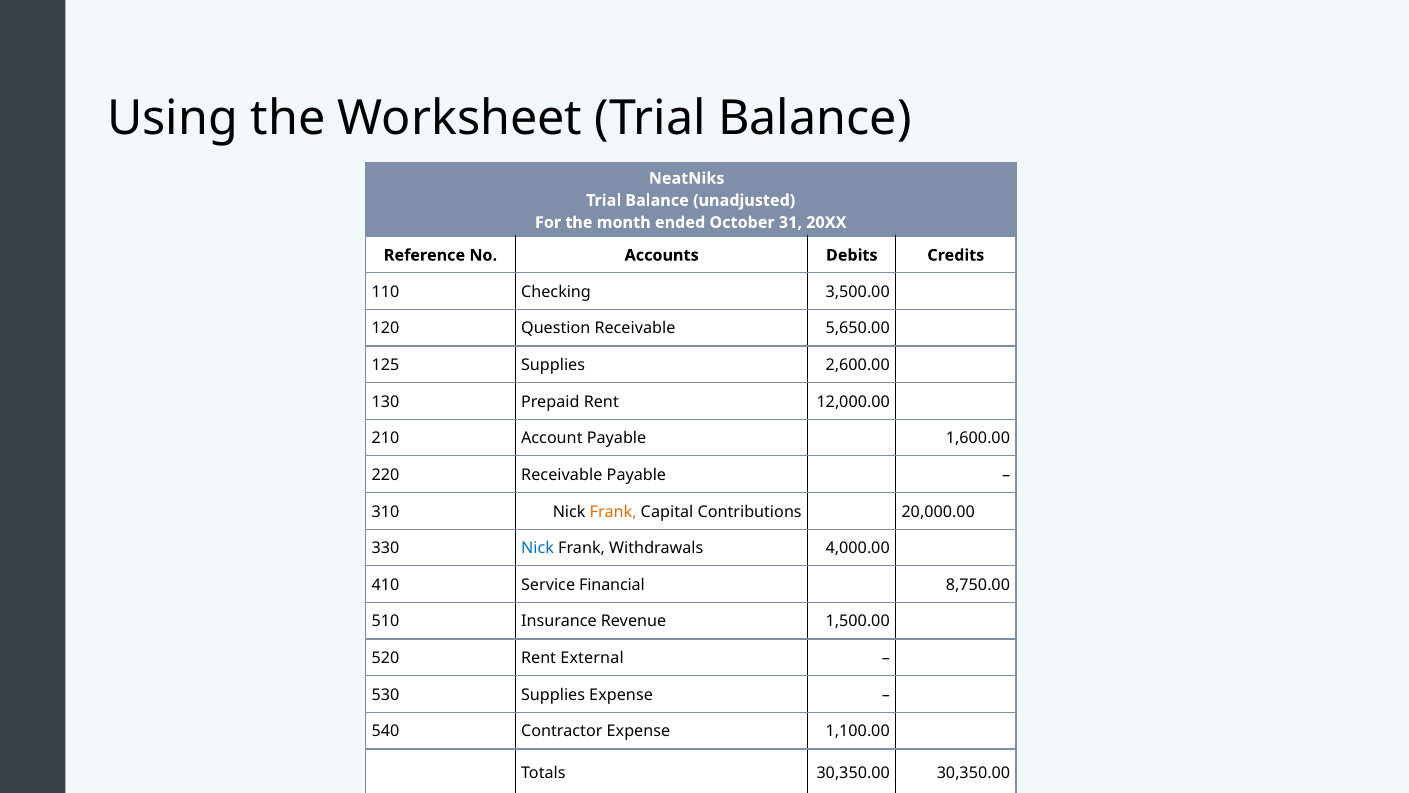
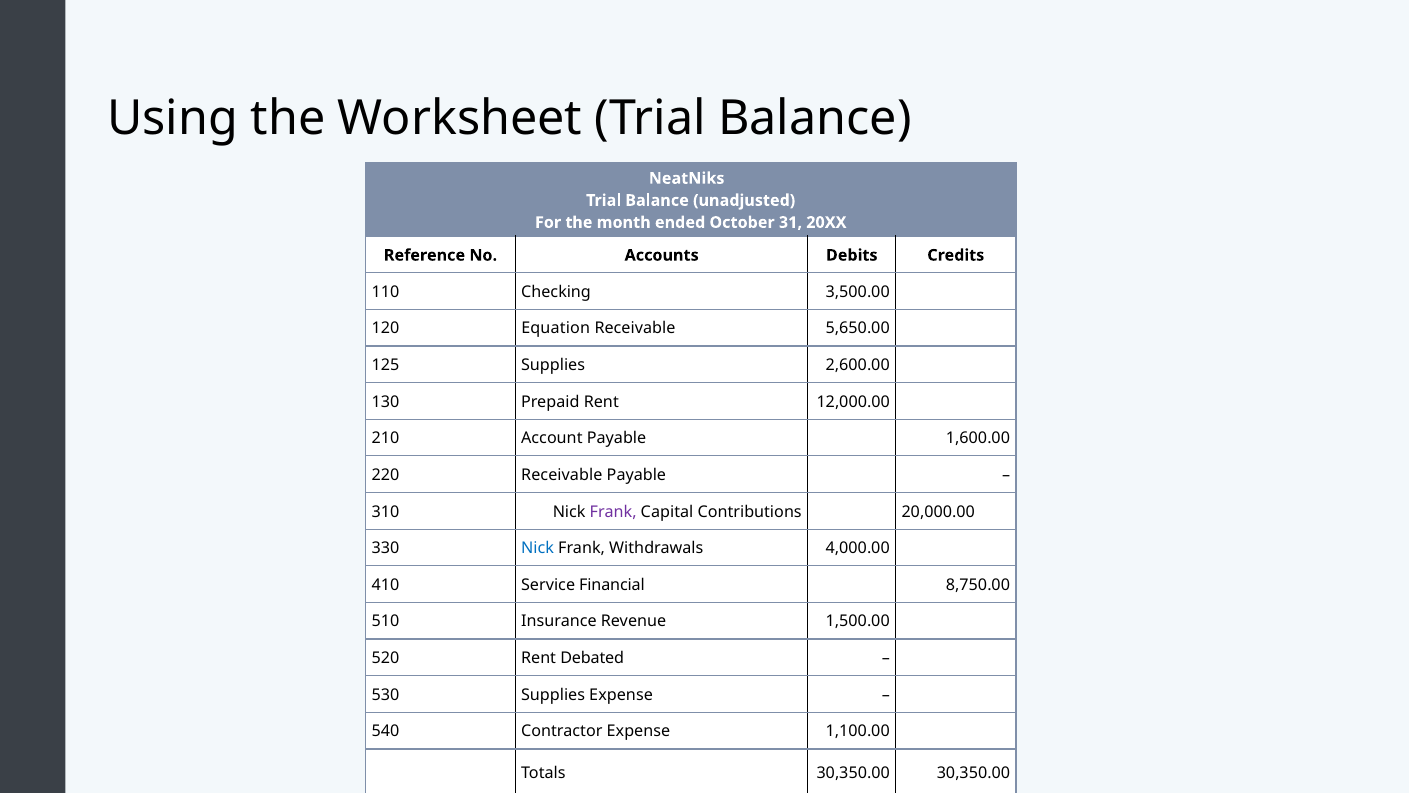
Question: Question -> Equation
Frank at (613, 511) colour: orange -> purple
External: External -> Debated
